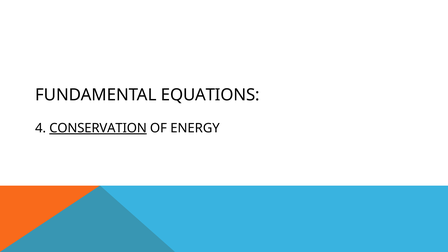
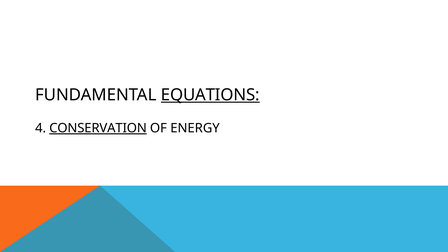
EQUATIONS underline: none -> present
